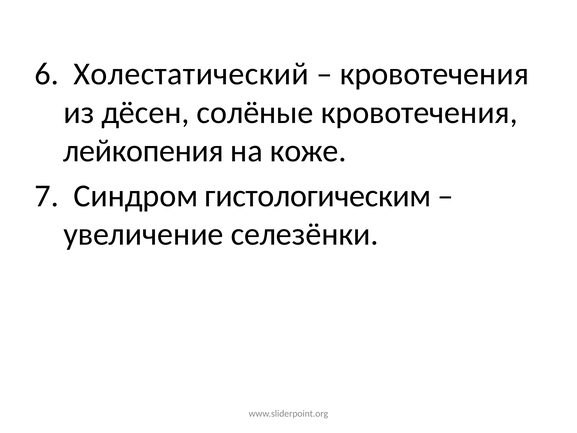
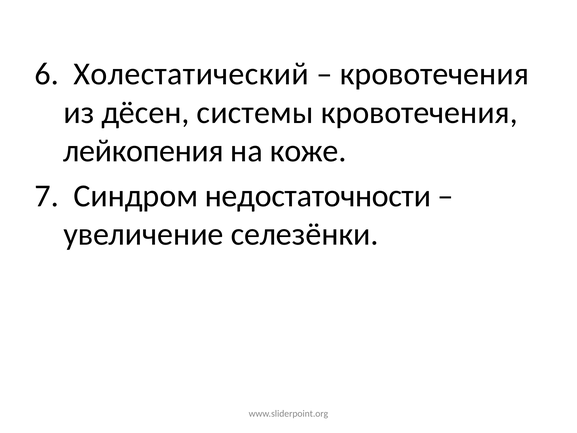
солёные: солёные -> системы
гистологическим: гистологическим -> недостаточности
